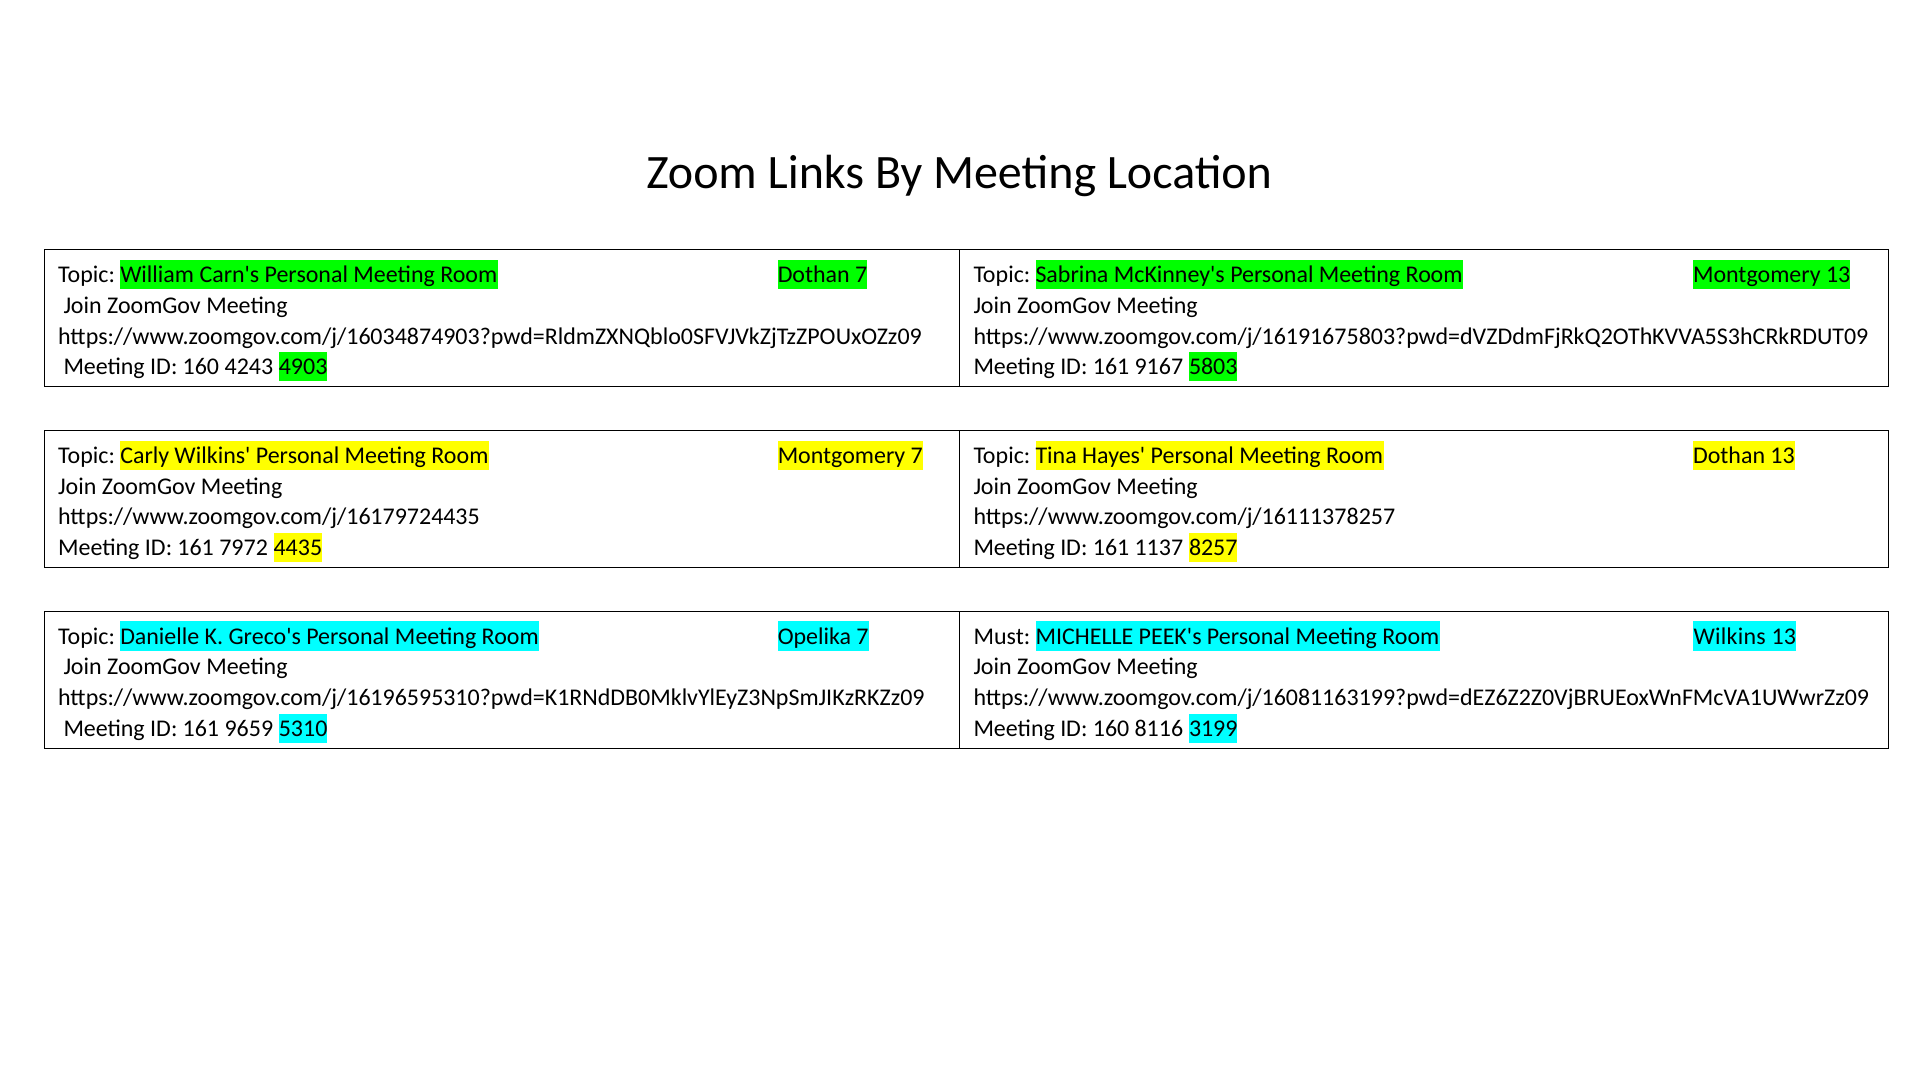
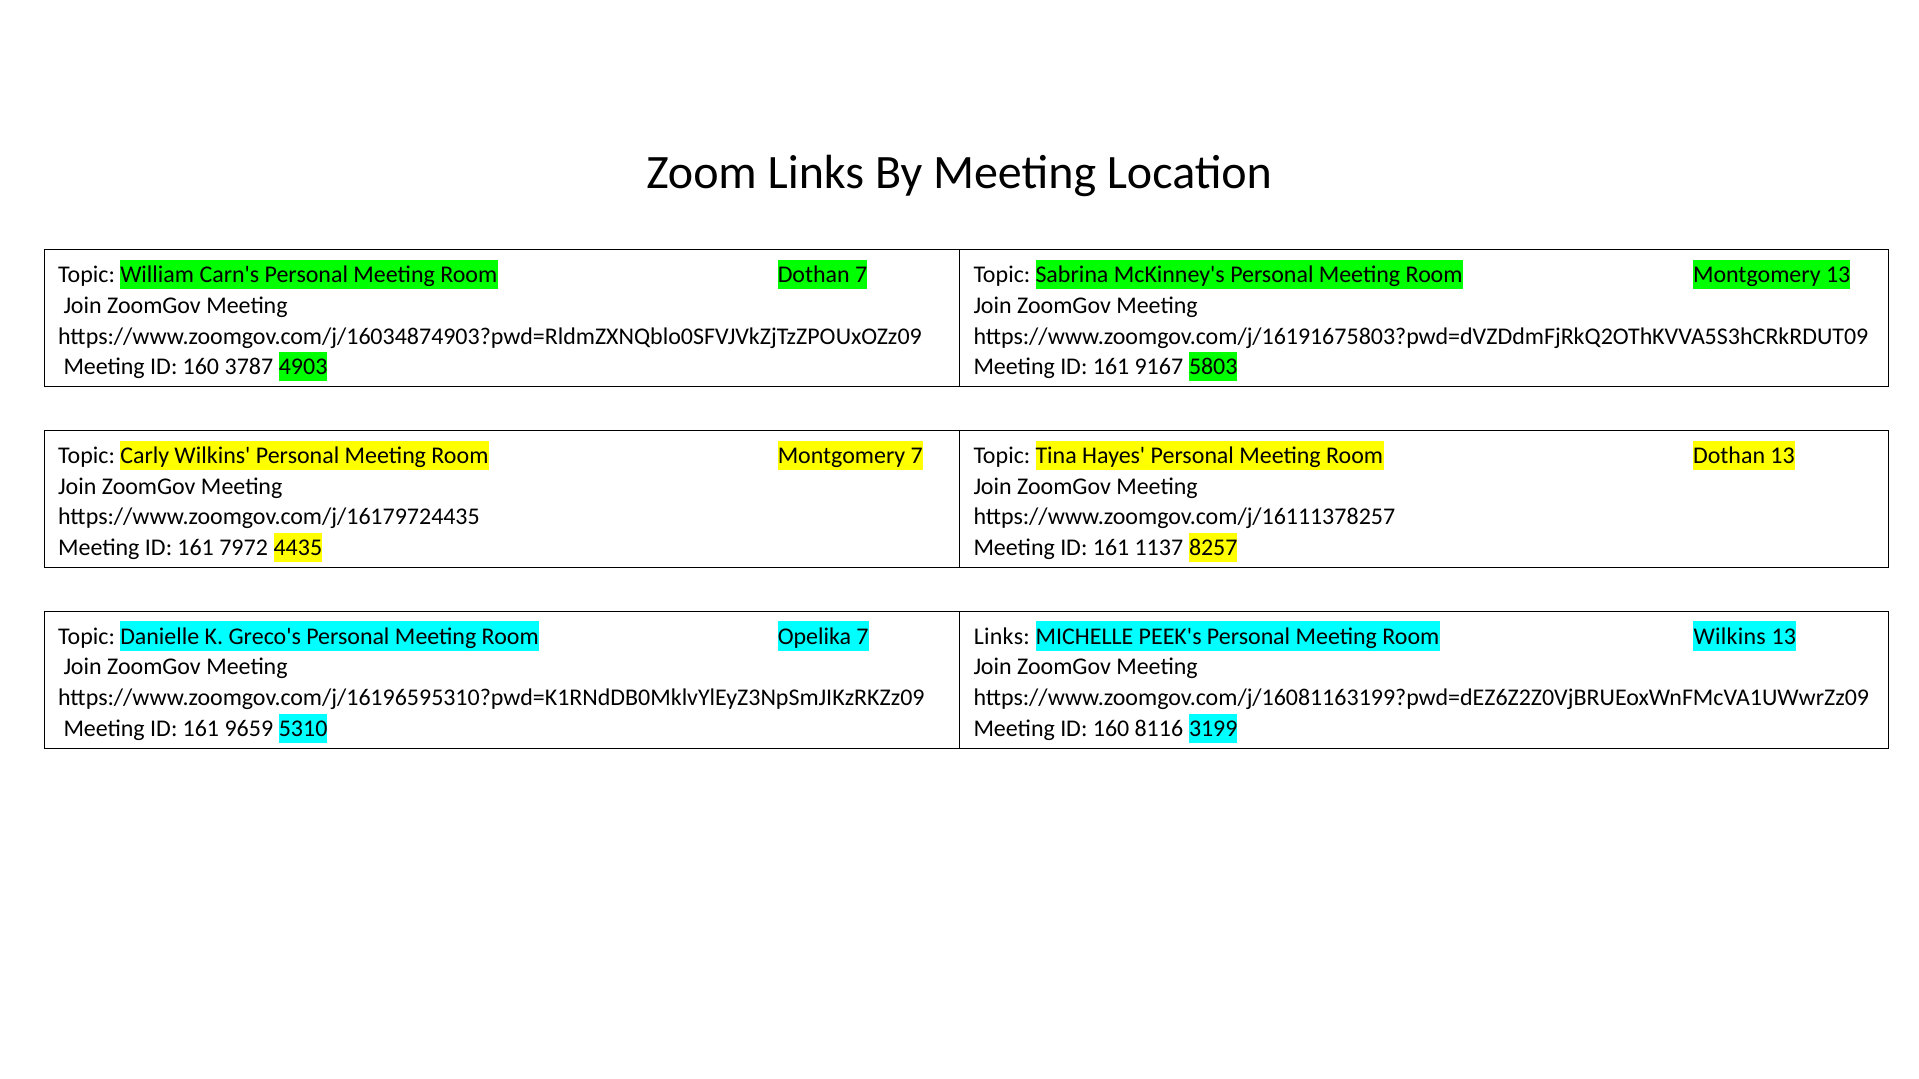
4243: 4243 -> 3787
Must at (1002, 636): Must -> Links
